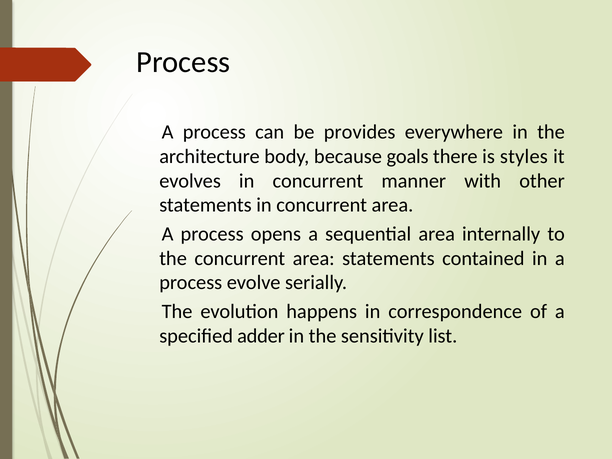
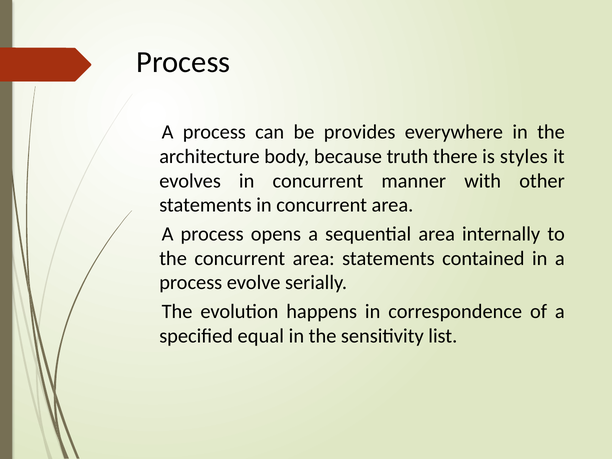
goals: goals -> truth
adder: adder -> equal
